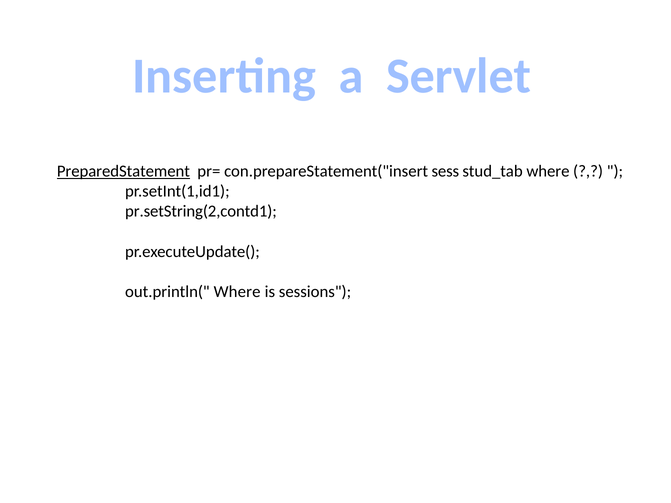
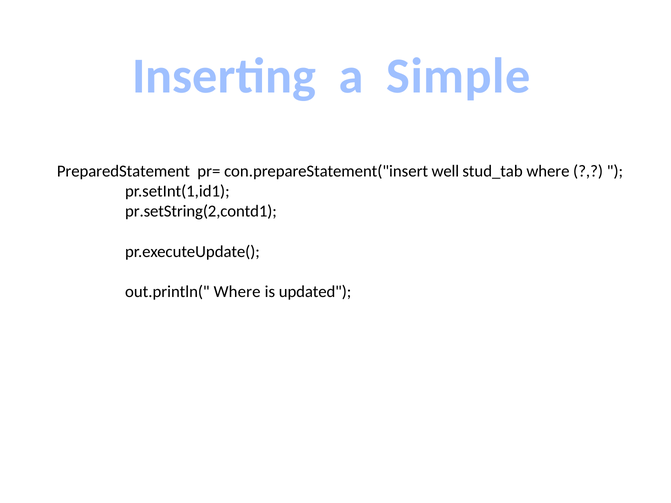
Servlet: Servlet -> Simple
PreparedStatement underline: present -> none
sess: sess -> well
sessions: sessions -> updated
